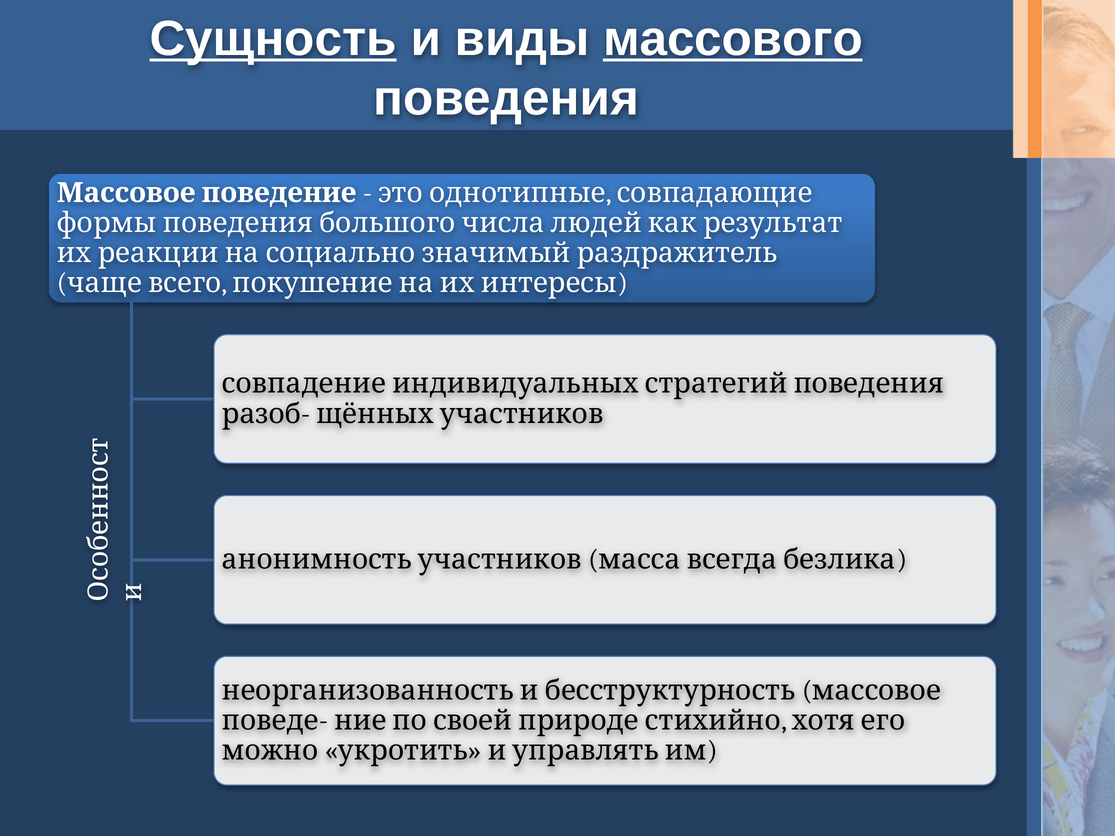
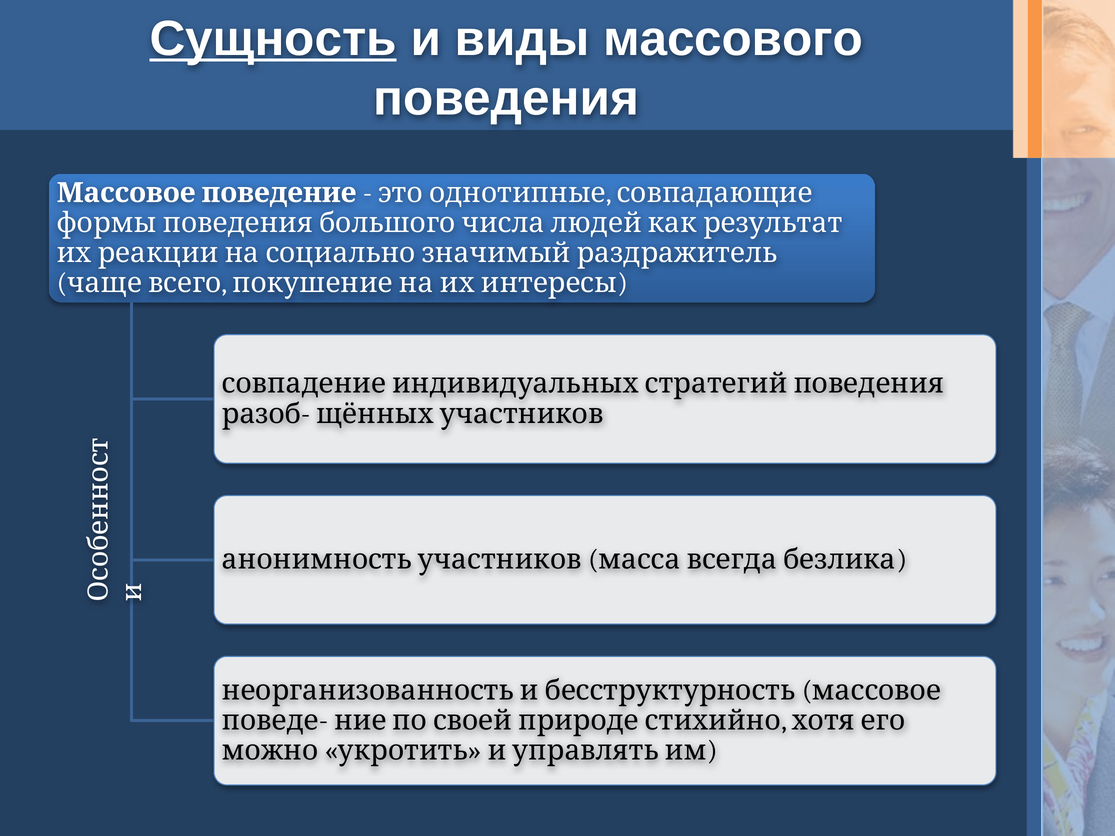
массового underline: present -> none
